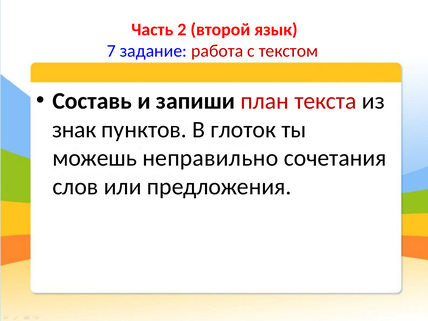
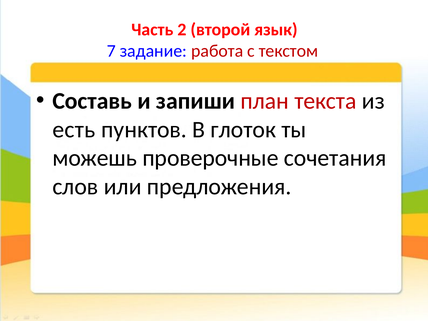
знак: знак -> есть
неправильно: неправильно -> проверочные
